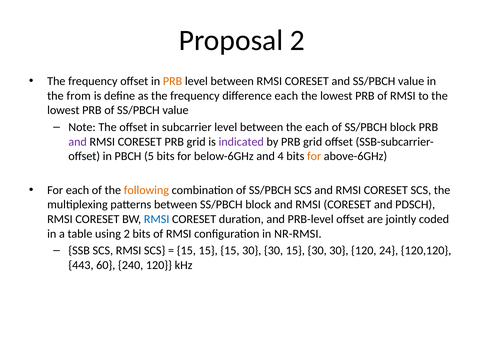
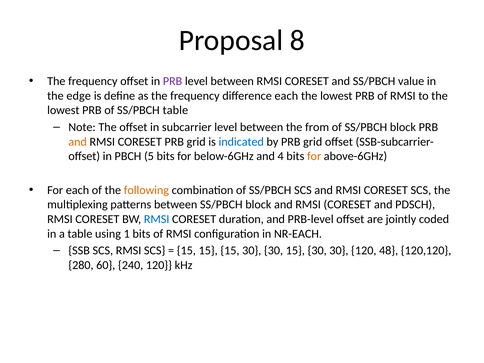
Proposal 2: 2 -> 8
PRB at (173, 81) colour: orange -> purple
from: from -> edge
of SS/PBCH value: value -> table
the each: each -> from
and at (78, 142) colour: purple -> orange
indicated colour: purple -> blue
using 2: 2 -> 1
NR-RMSI: NR-RMSI -> NR-EACH
24: 24 -> 48
443: 443 -> 280
